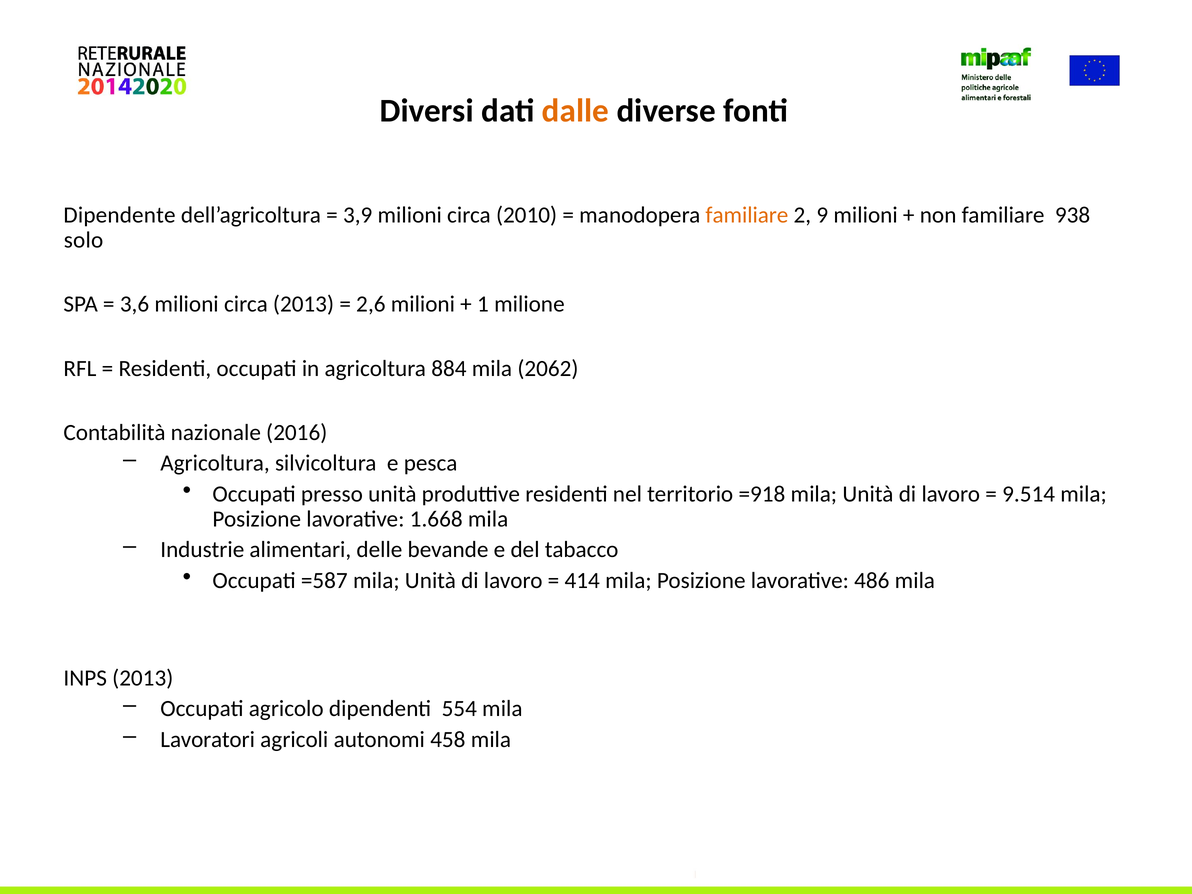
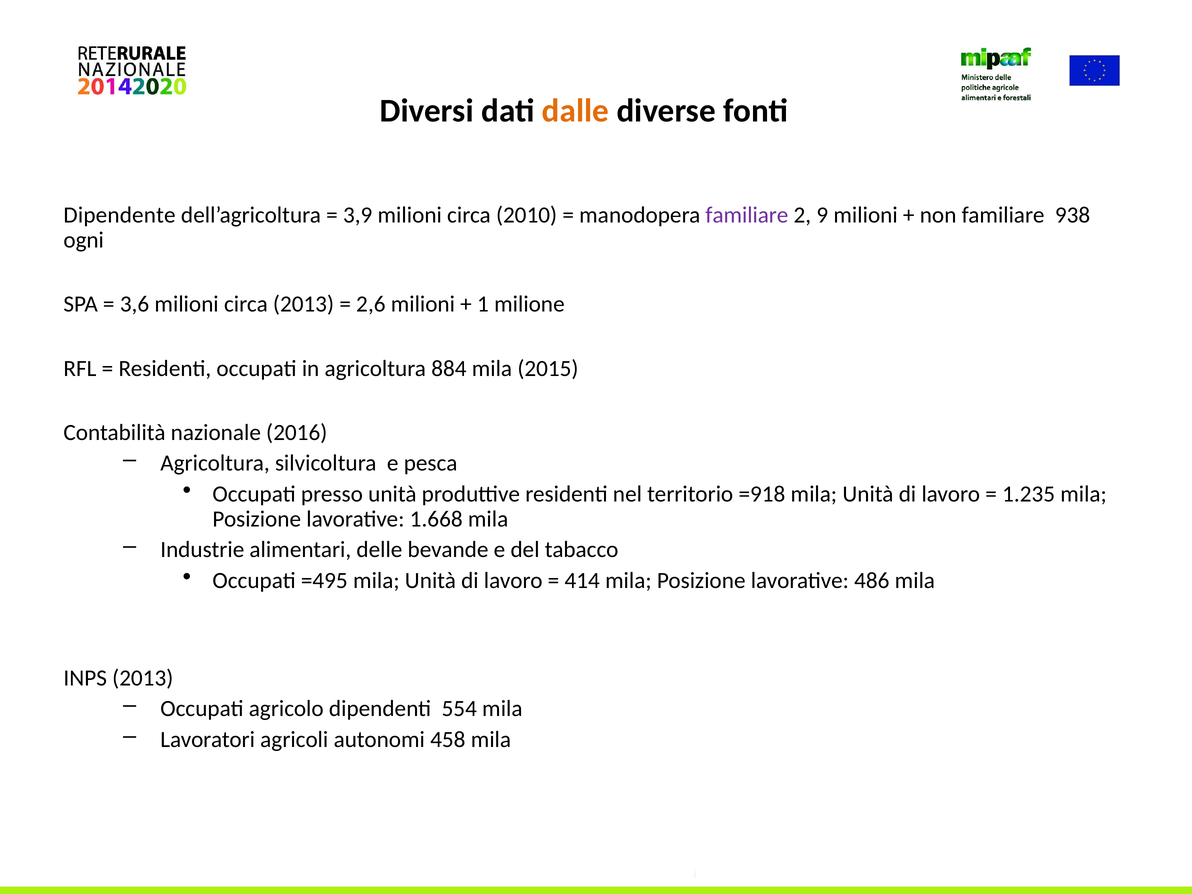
familiare at (747, 215) colour: orange -> purple
solo: solo -> ogni
2062: 2062 -> 2015
9.514: 9.514 -> 1.235
=587: =587 -> =495
